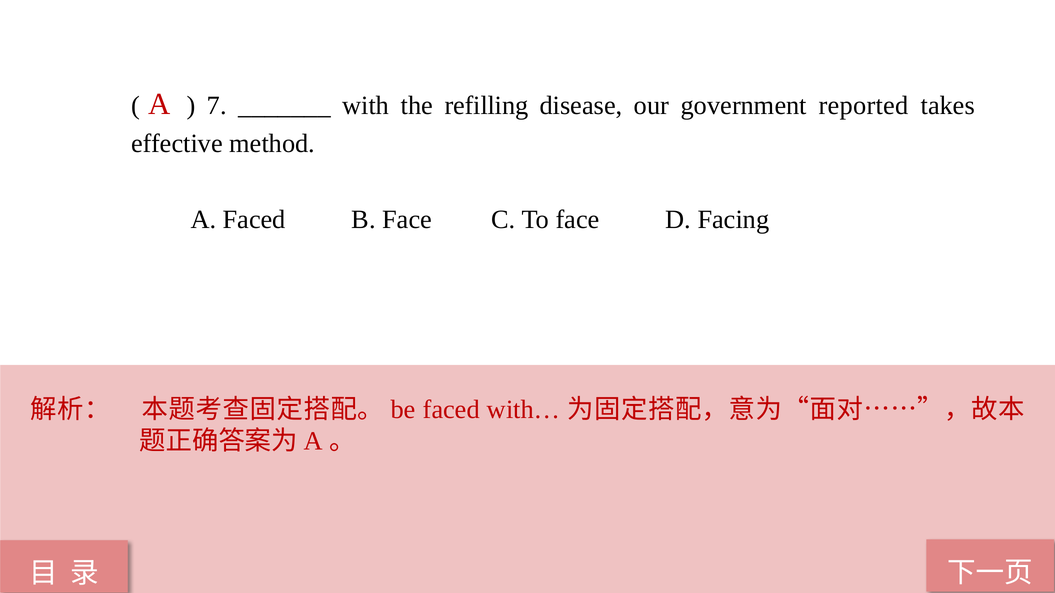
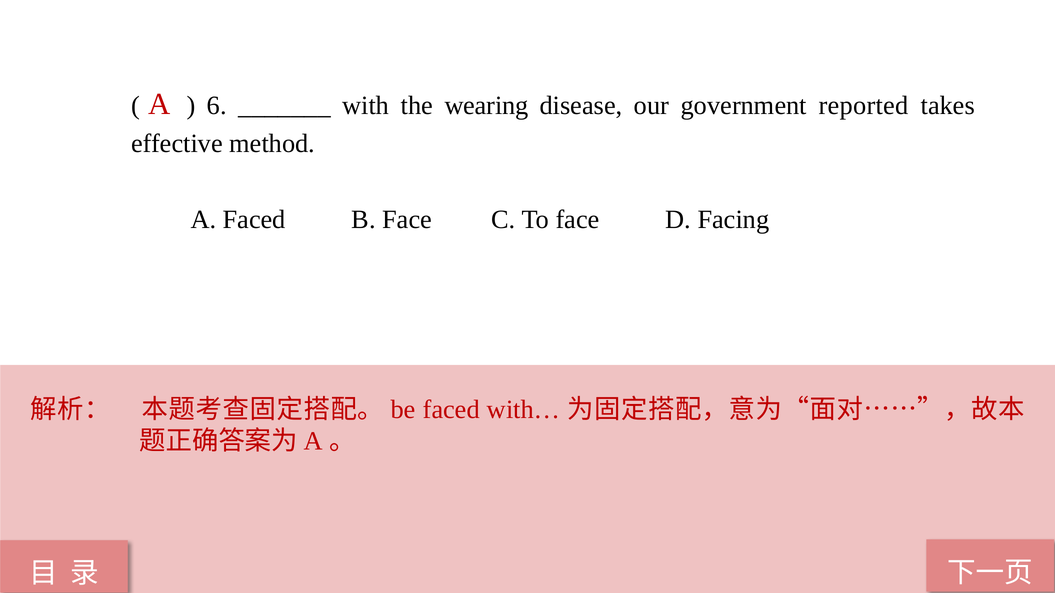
7: 7 -> 6
refilling: refilling -> wearing
